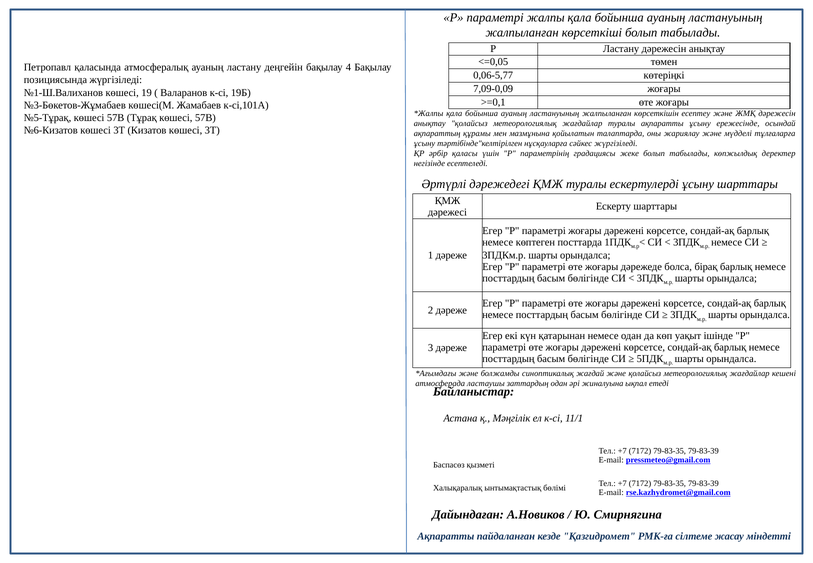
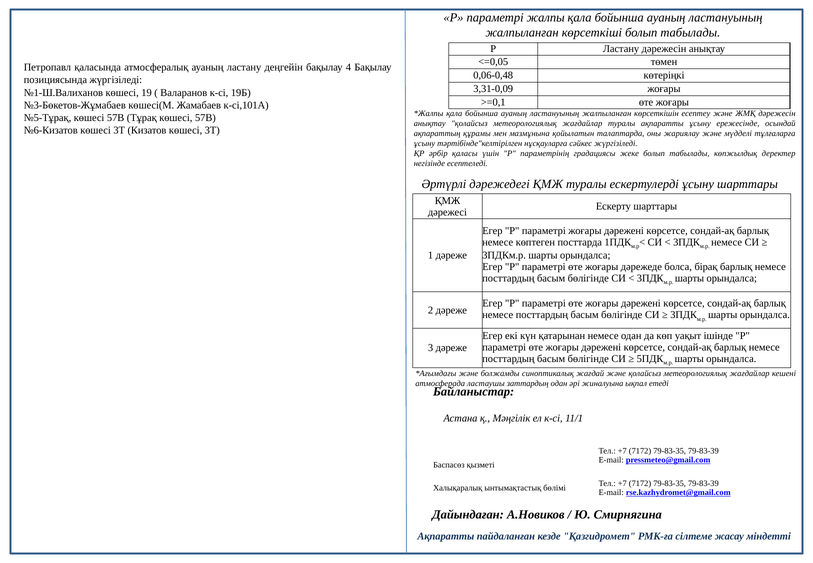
0,06-5,77: 0,06-5,77 -> 0,06-0,48
7,09-0,09: 7,09-0,09 -> 3,31-0,09
